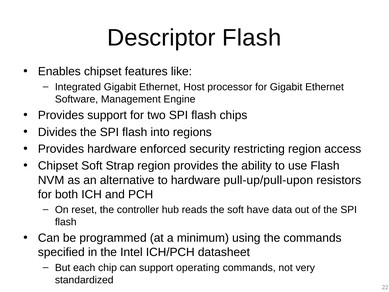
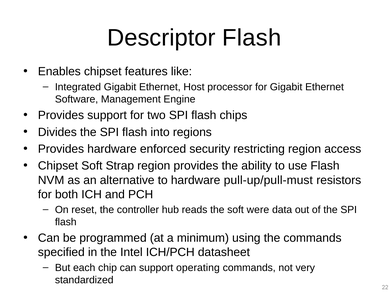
pull-up/pull-upon: pull-up/pull-upon -> pull-up/pull-must
have: have -> were
